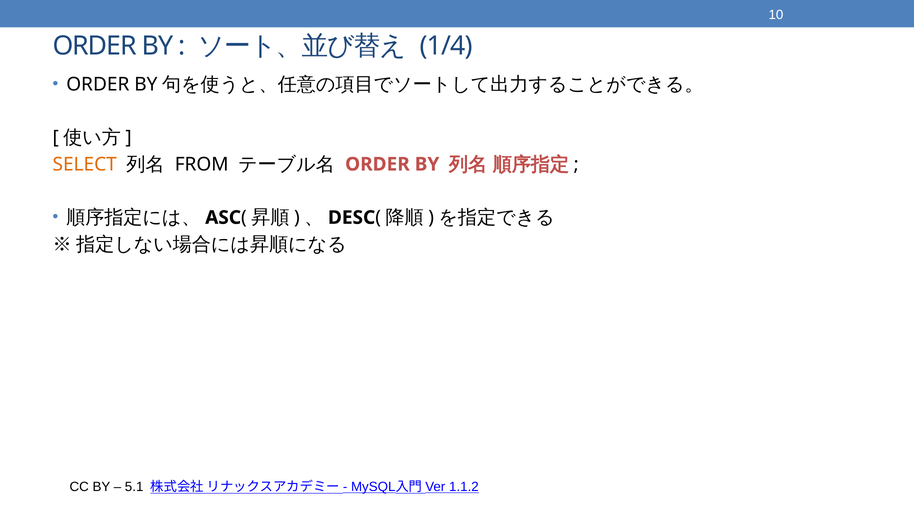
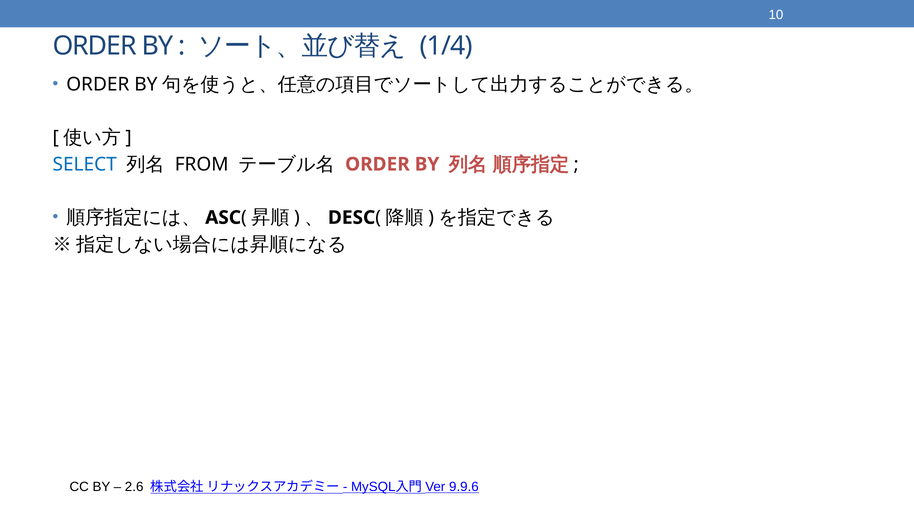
SELECT colour: orange -> blue
5.1: 5.1 -> 2.6
1.1.2: 1.1.2 -> 9.9.6
